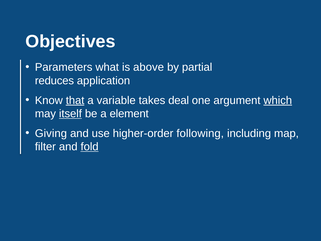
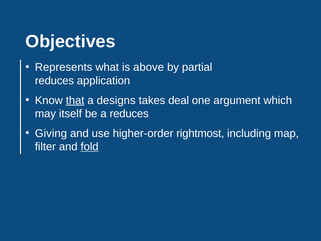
Parameters: Parameters -> Represents
variable: variable -> designs
which underline: present -> none
itself underline: present -> none
a element: element -> reduces
following: following -> rightmost
